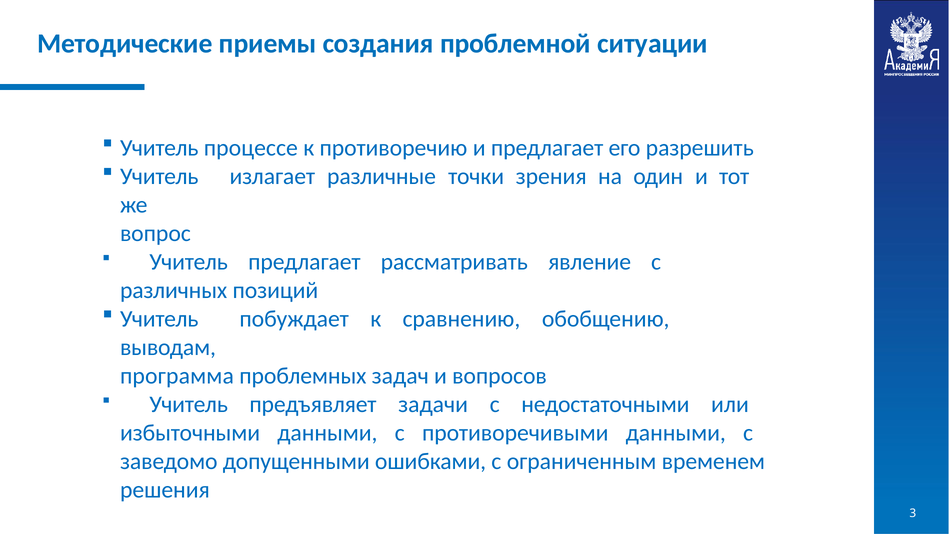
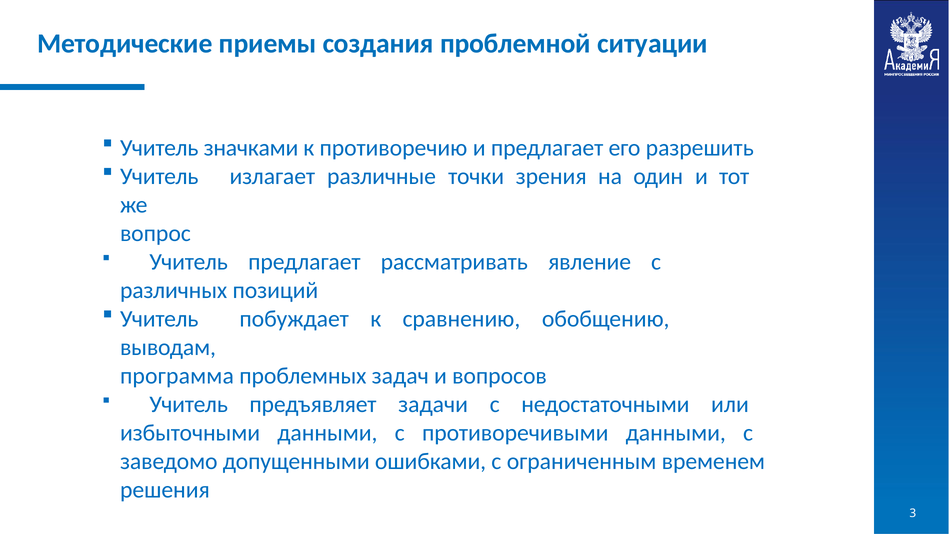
процессе: процессе -> значками
